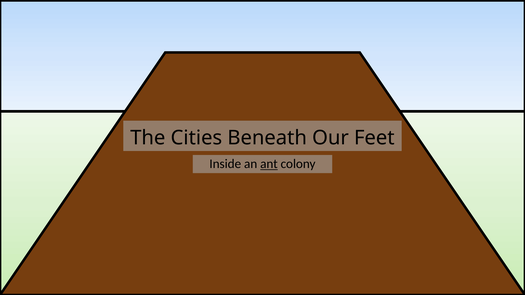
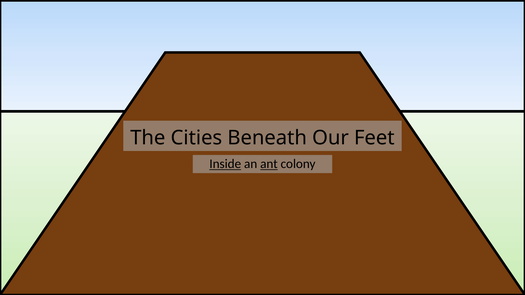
Inside underline: none -> present
